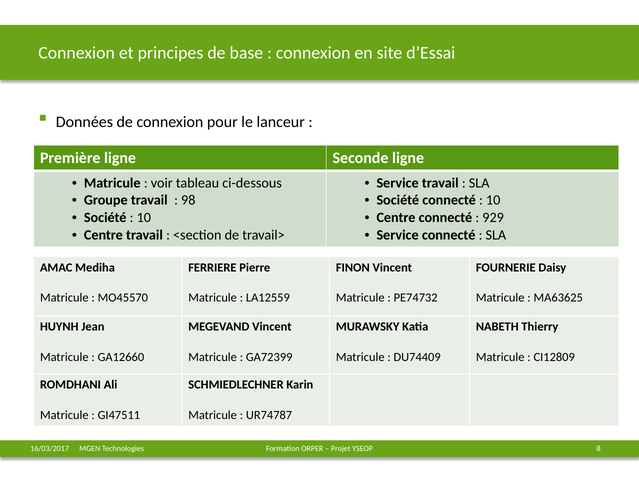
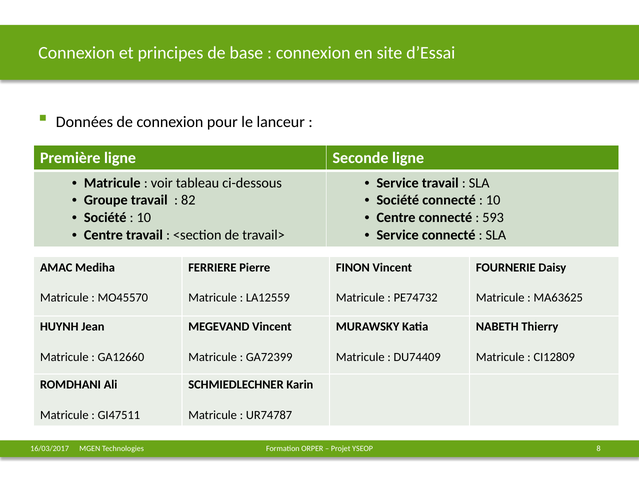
98: 98 -> 82
929: 929 -> 593
